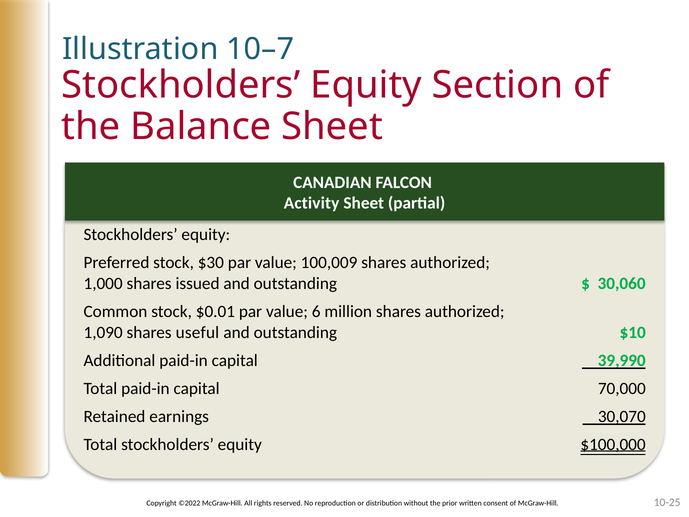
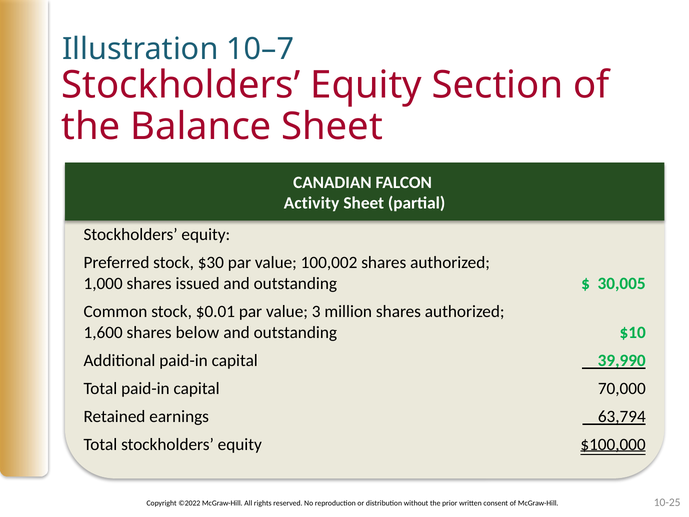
100,009: 100,009 -> 100,002
30,060: 30,060 -> 30,005
6: 6 -> 3
1,090: 1,090 -> 1,600
useful: useful -> below
30,070: 30,070 -> 63,794
